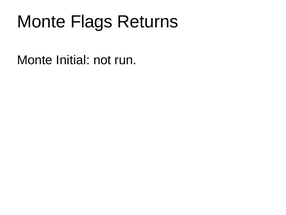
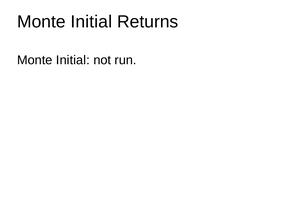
Flags at (91, 22): Flags -> Initial
